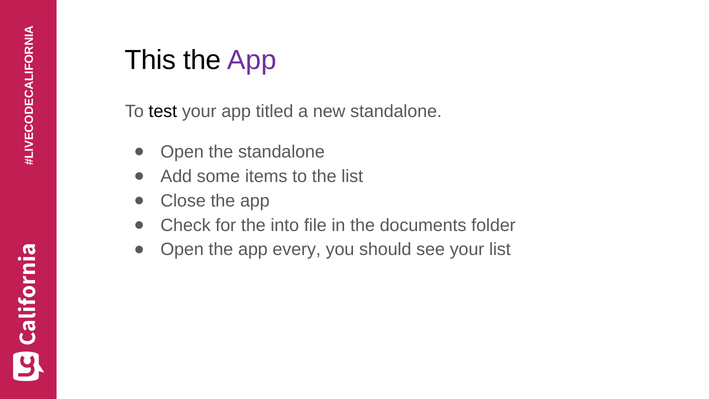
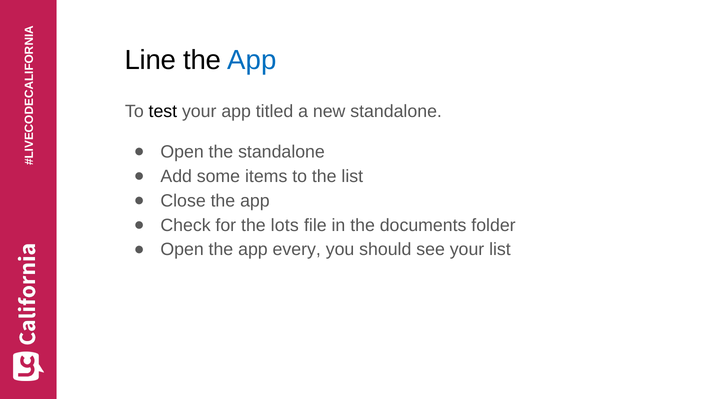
This: This -> Line
App at (252, 60) colour: purple -> blue
into: into -> lots
